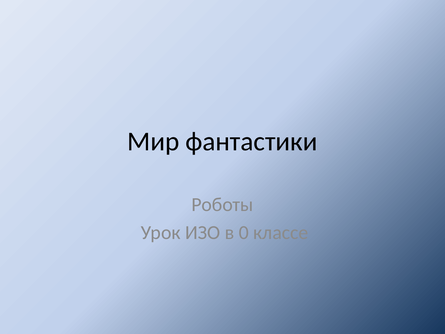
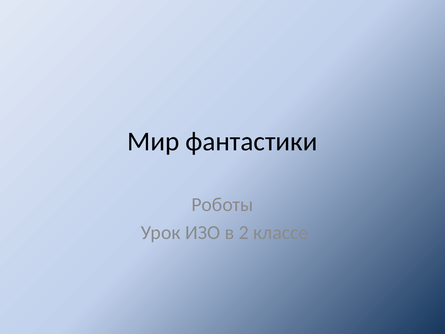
0: 0 -> 2
